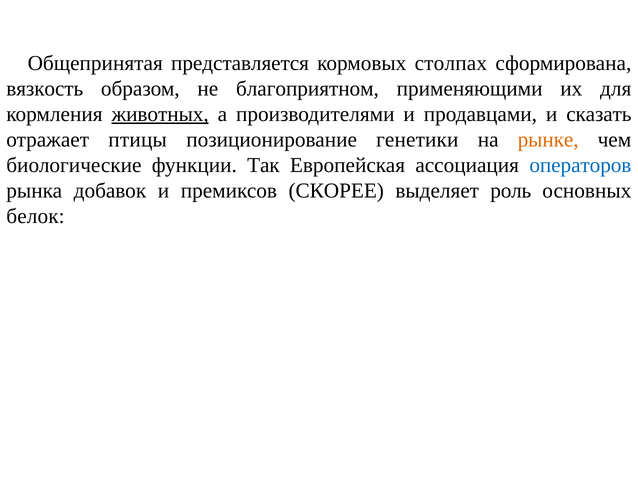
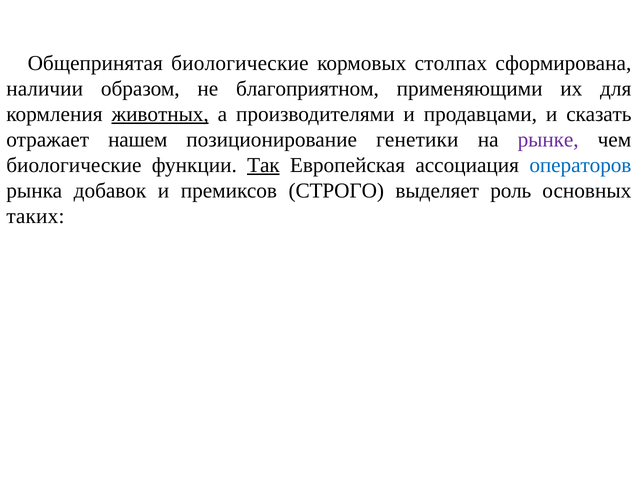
Общепринятая представляется: представляется -> биологические
вязкость: вязкость -> наличии
птицы: птицы -> нашем
рынке colour: orange -> purple
Так underline: none -> present
СКОРЕЕ: СКОРЕЕ -> СТРОГО
белок: белок -> таких
